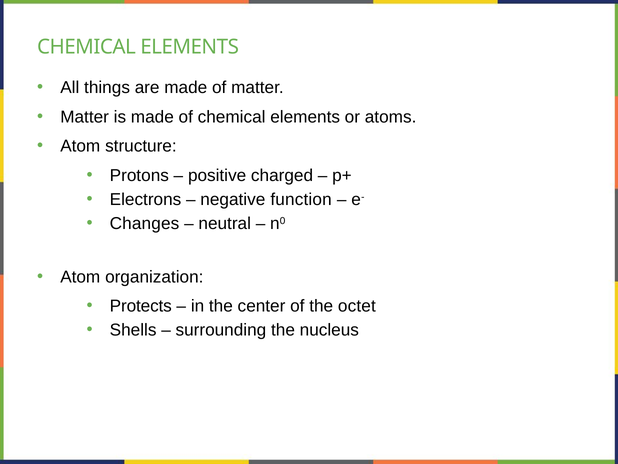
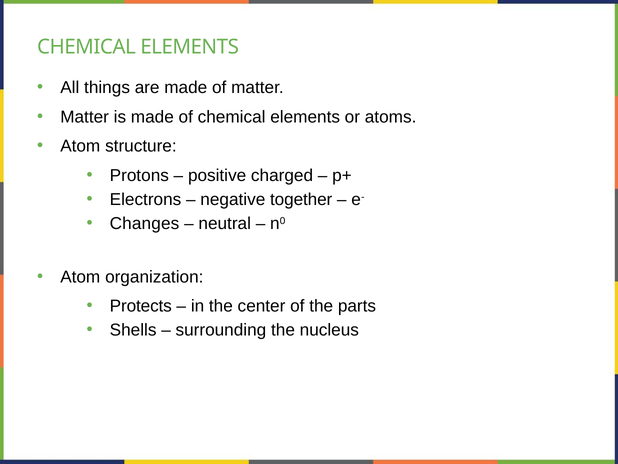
function: function -> together
octet: octet -> parts
